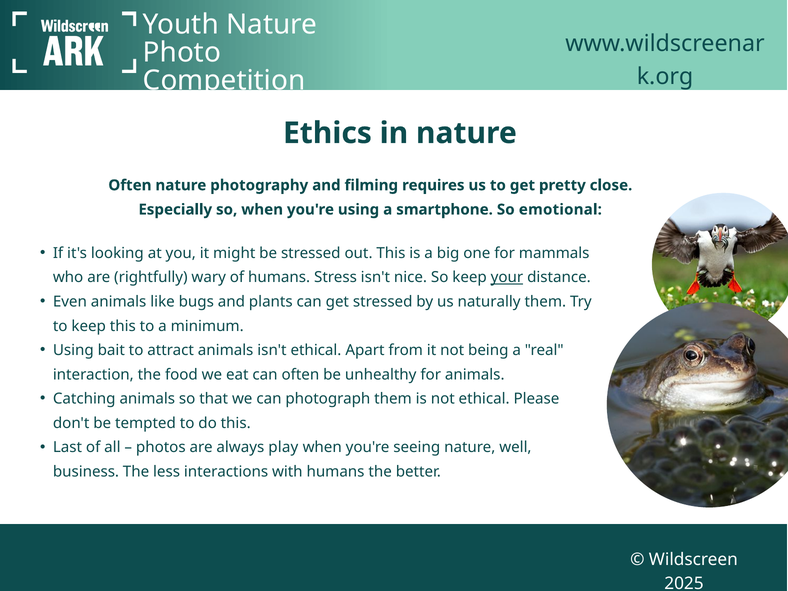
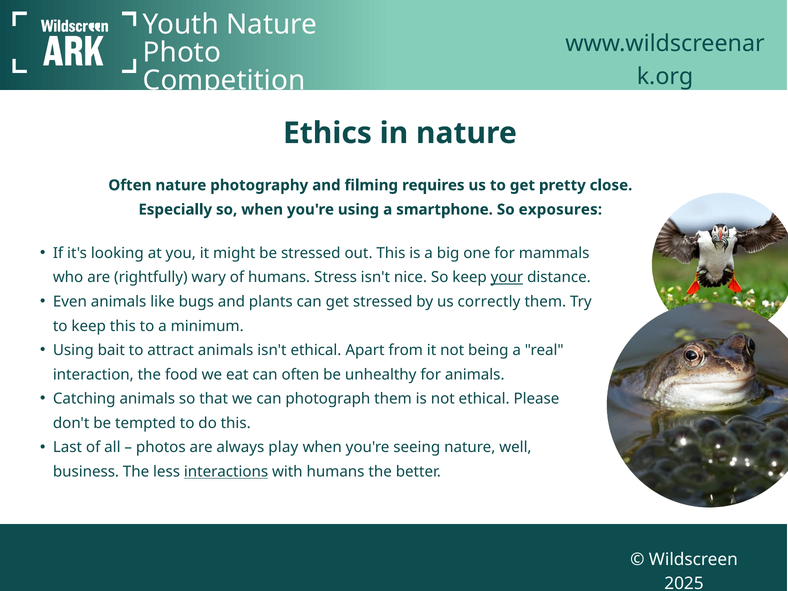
emotional: emotional -> exposures
naturally: naturally -> correctly
interactions underline: none -> present
